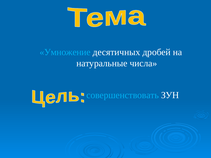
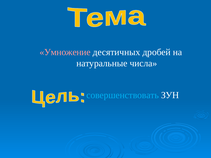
Умножение colour: light blue -> pink
